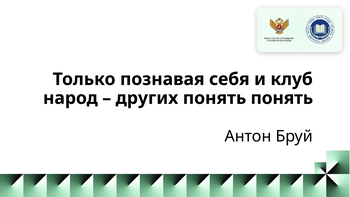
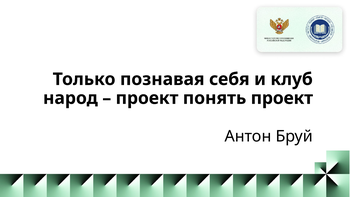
других at (147, 98): других -> проект
понять понять: понять -> проект
